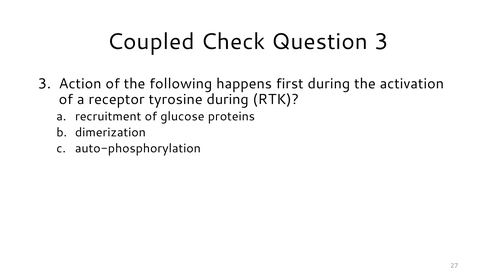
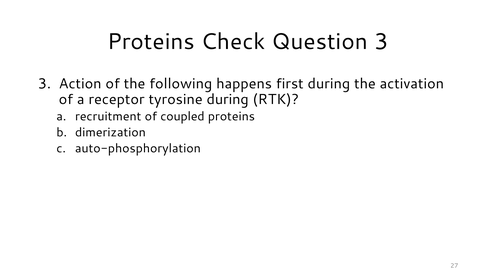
Coupled at (151, 42): Coupled -> Proteins
glucose: glucose -> coupled
